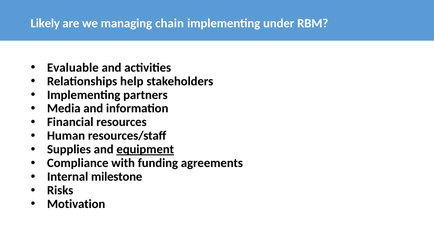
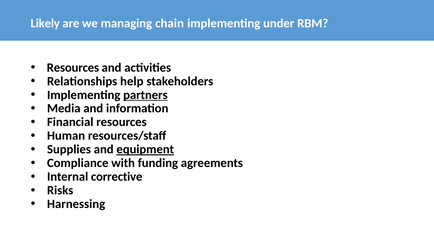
Evaluable at (73, 68): Evaluable -> Resources
partners underline: none -> present
milestone: milestone -> corrective
Motivation: Motivation -> Harnessing
